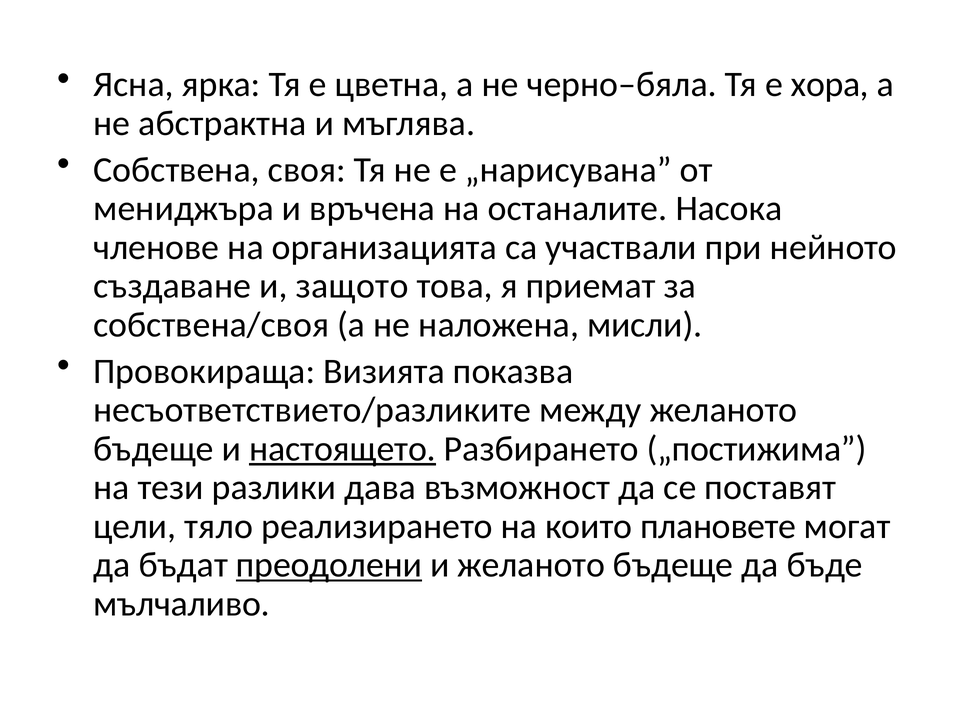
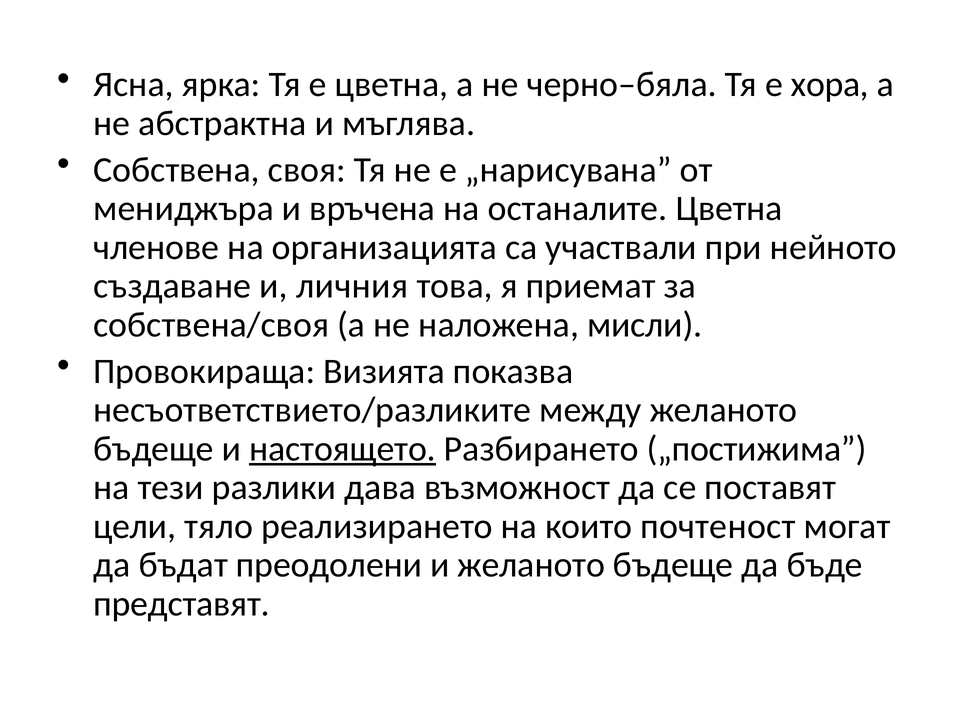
останалите Насока: Насока -> Цветна
защото: защото -> личния
плановете: плановете -> почтеност
преодолени underline: present -> none
мълчаливо: мълчаливо -> представят
